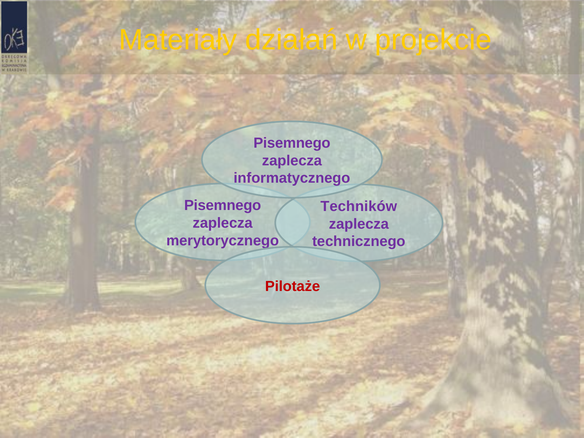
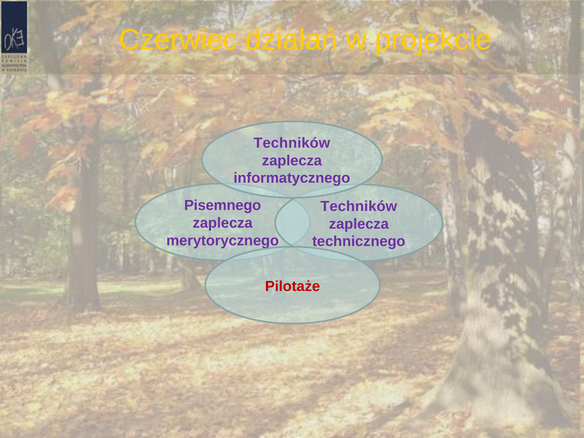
Materiały: Materiały -> Czerwiec
Pisemnego at (292, 143): Pisemnego -> Techników
